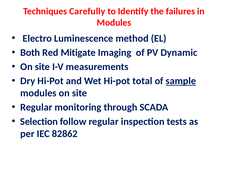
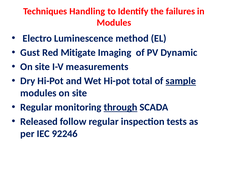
Carefully: Carefully -> Handling
Both: Both -> Gust
through underline: none -> present
Selection: Selection -> Released
82862: 82862 -> 92246
